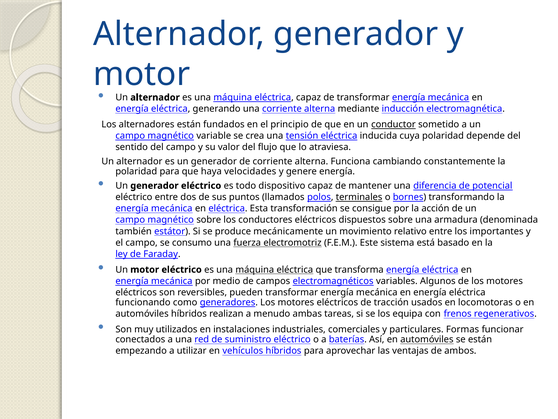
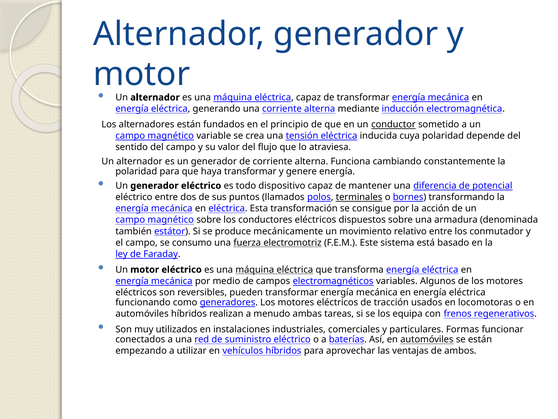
haya velocidades: velocidades -> transformar
importantes: importantes -> conmutador
